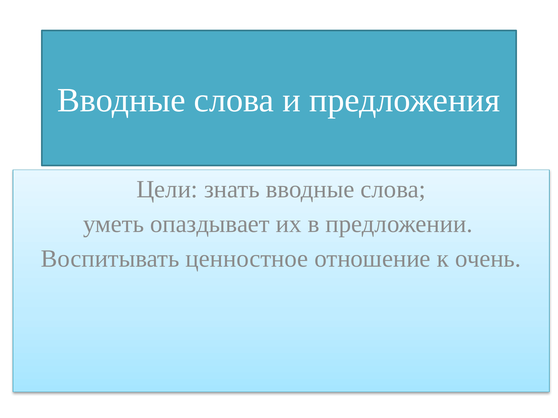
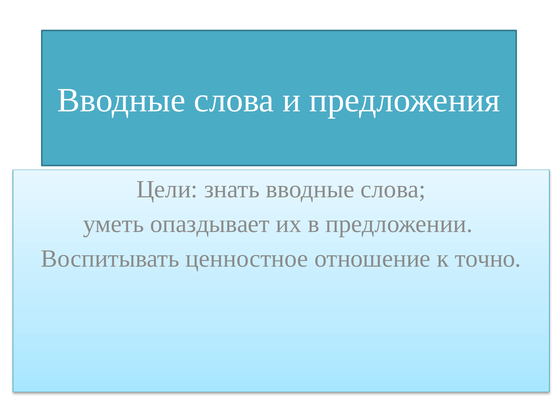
очень: очень -> точно
